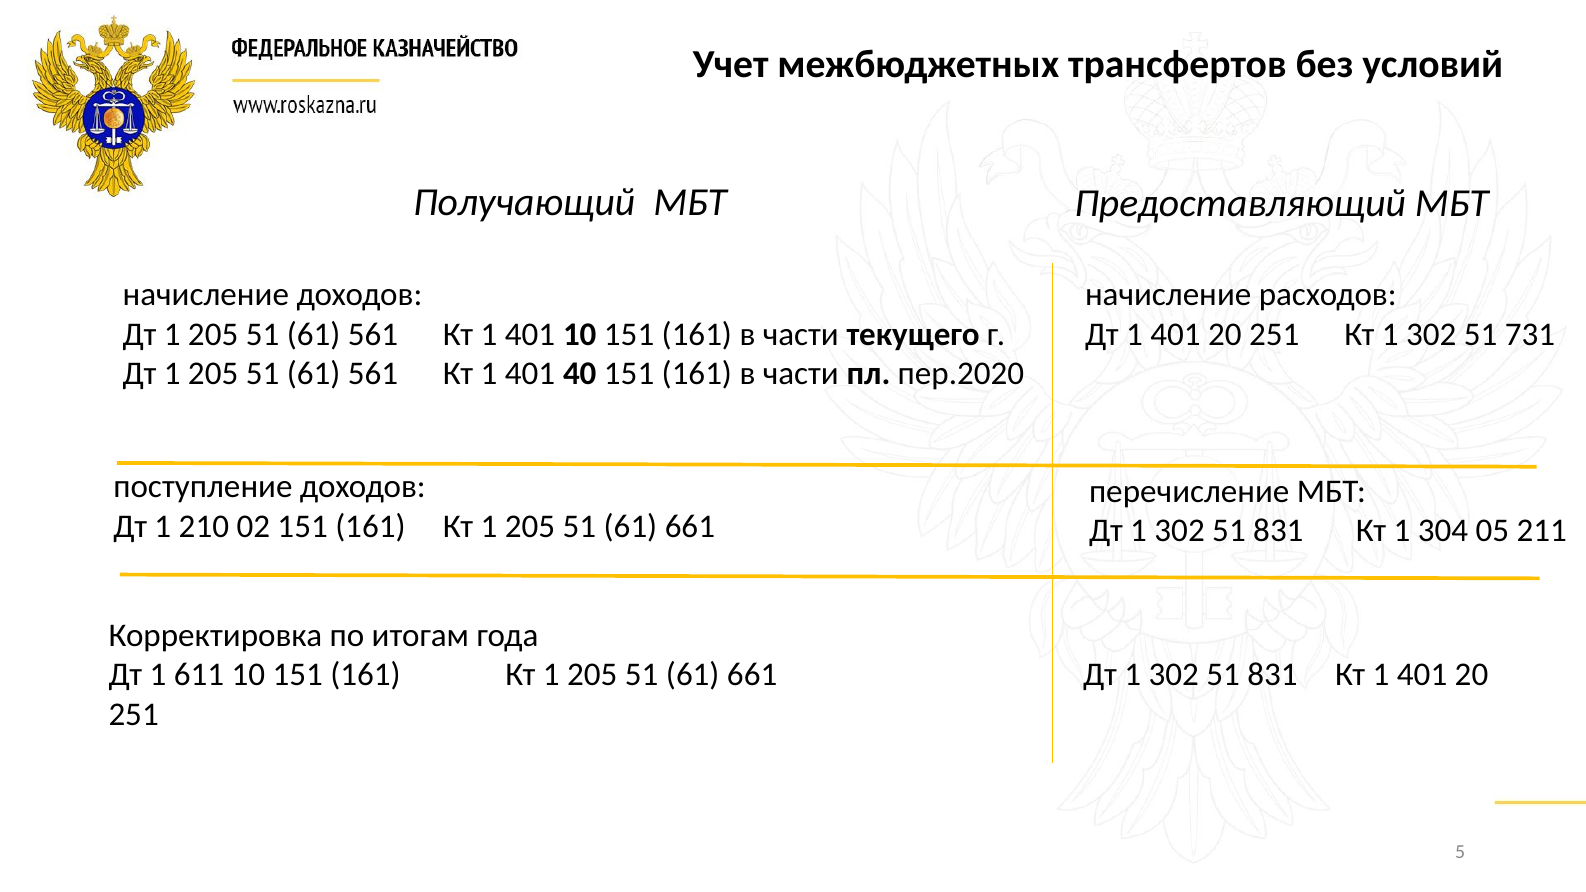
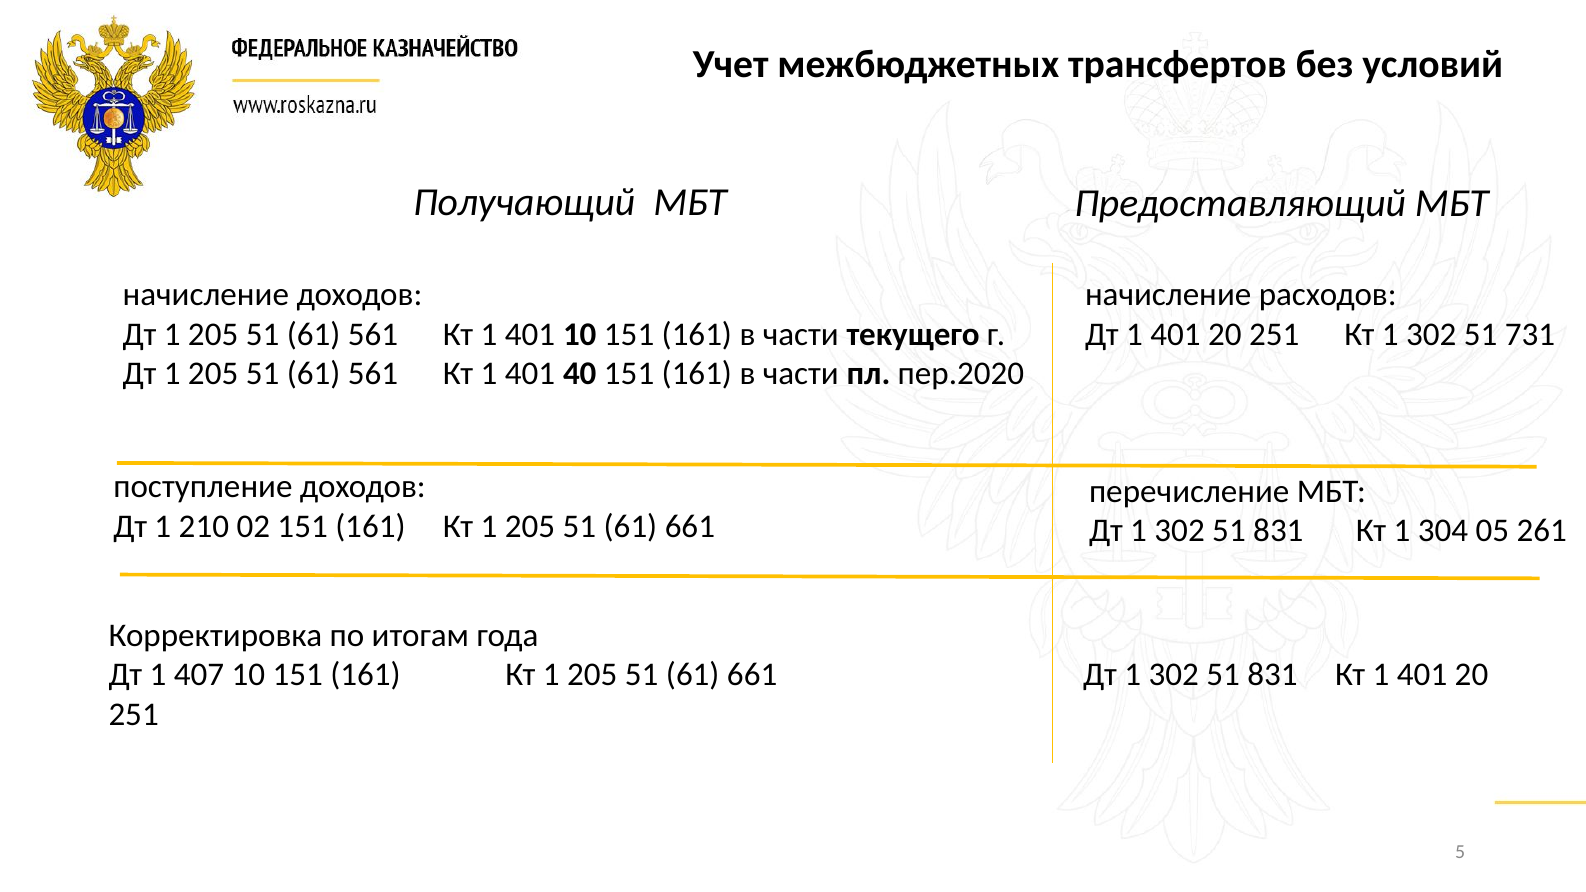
211: 211 -> 261
611: 611 -> 407
